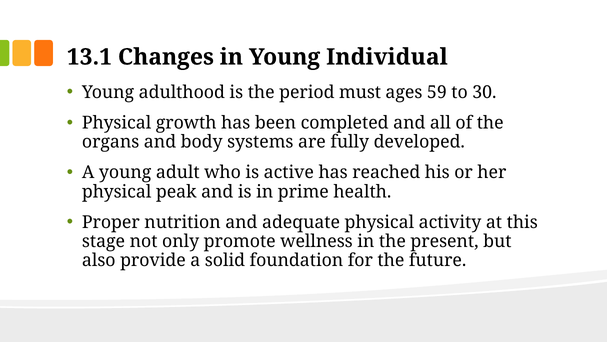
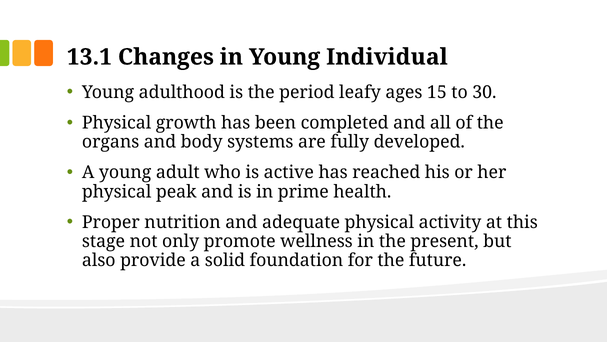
must: must -> leafy
59: 59 -> 15
